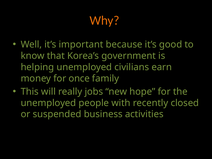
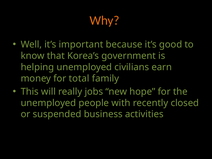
once: once -> total
